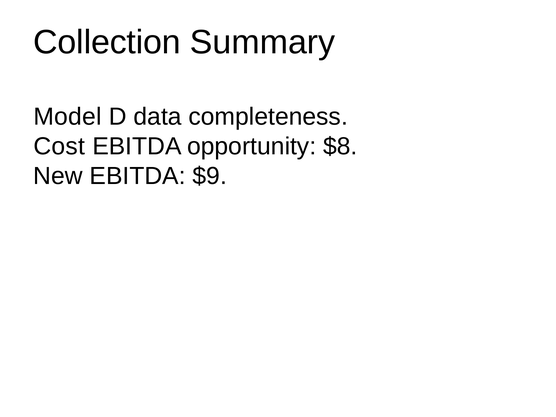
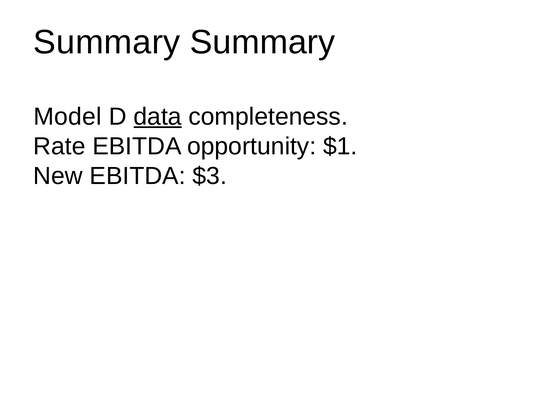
Collection at (107, 42): Collection -> Summary
data underline: none -> present
Cost: Cost -> Rate
$8: $8 -> $1
$9: $9 -> $3
